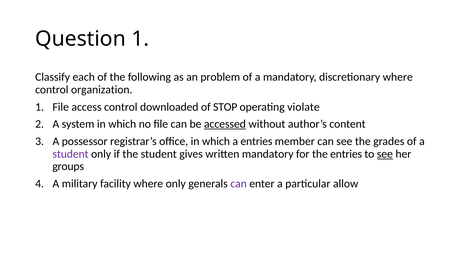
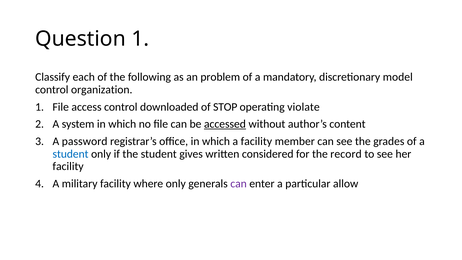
discretionary where: where -> model
possessor: possessor -> password
a entries: entries -> facility
student at (71, 154) colour: purple -> blue
written mandatory: mandatory -> considered
the entries: entries -> record
see at (385, 154) underline: present -> none
groups at (68, 166): groups -> facility
